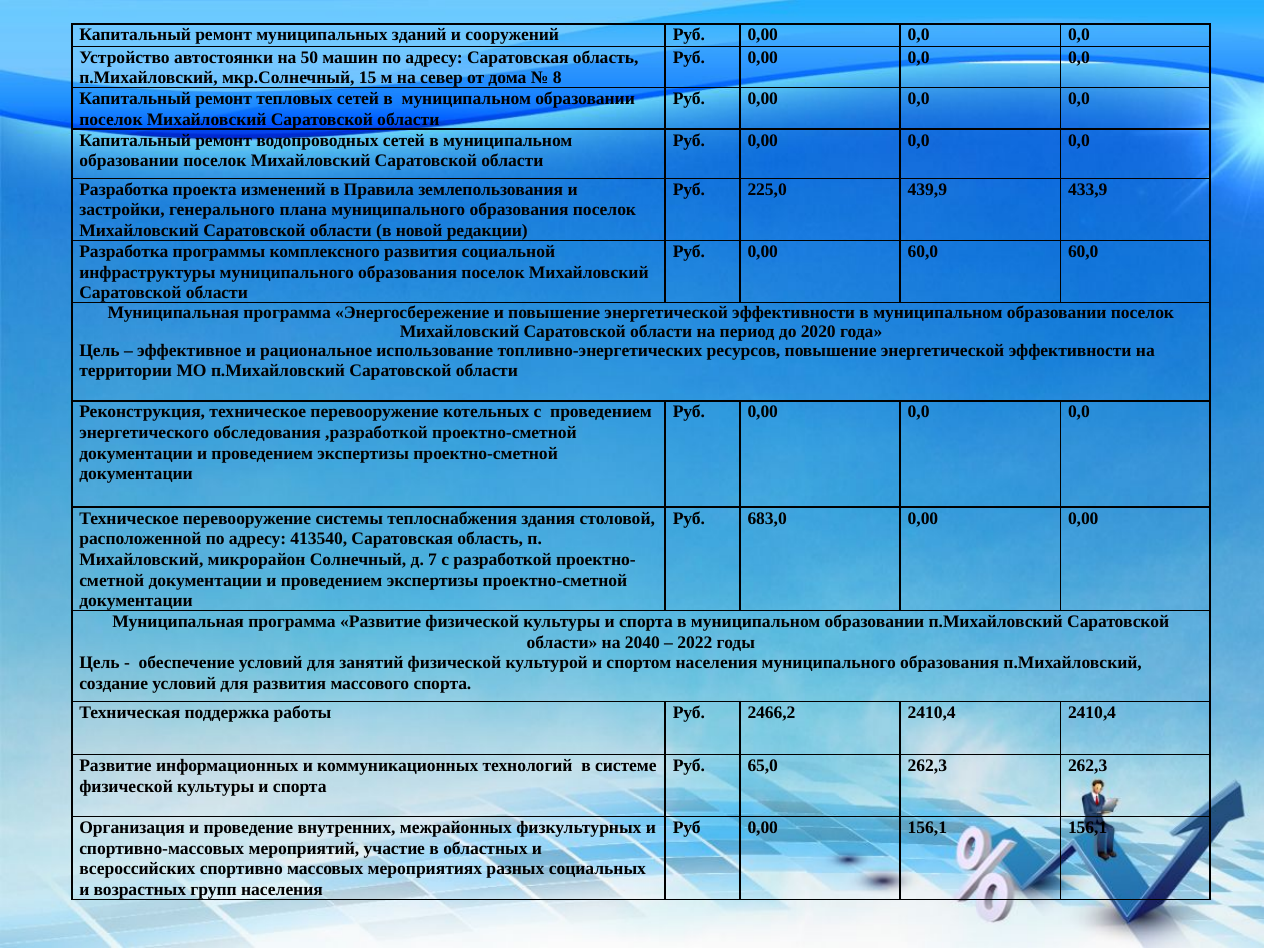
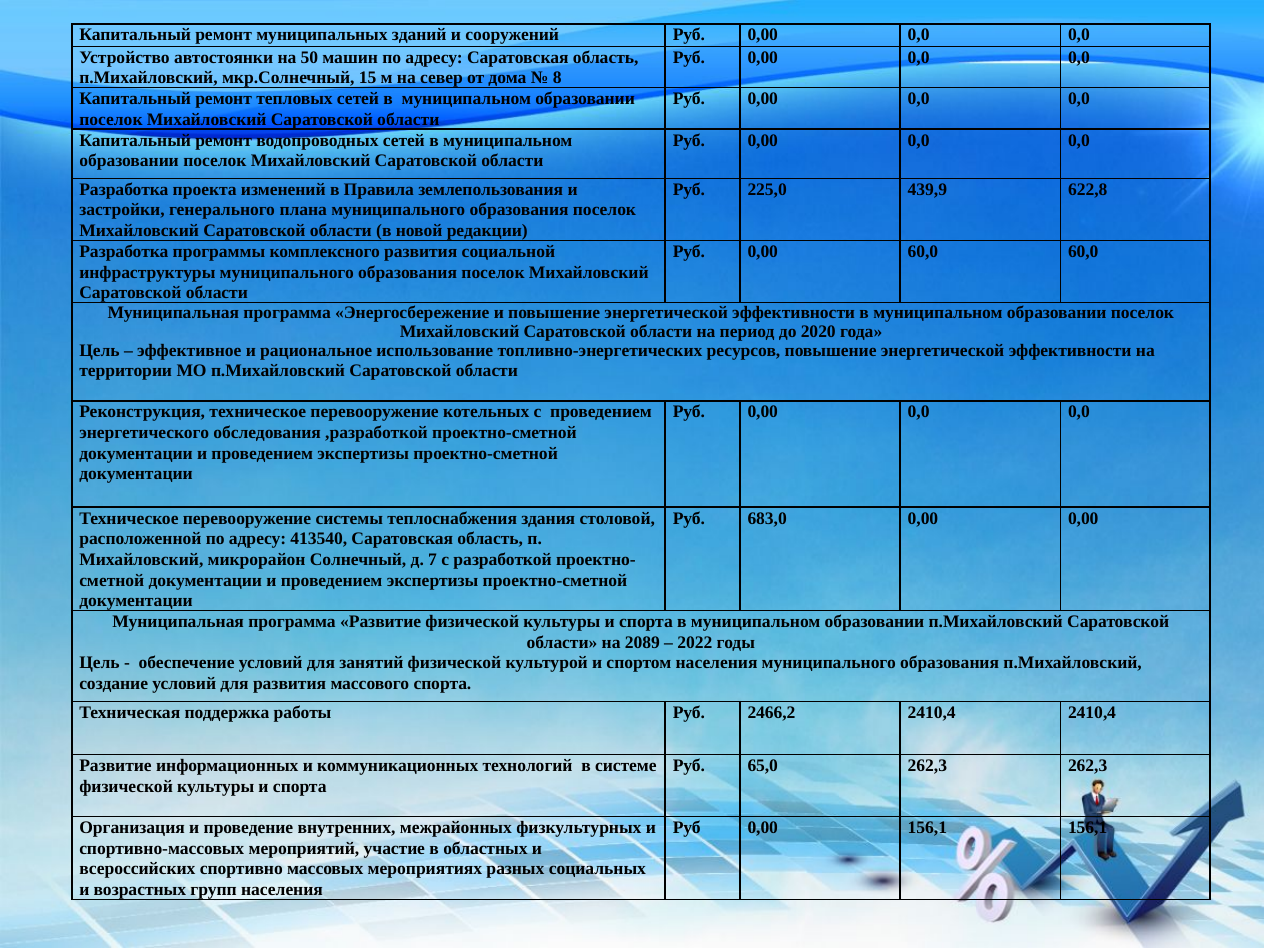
433,9: 433,9 -> 622,8
2040: 2040 -> 2089
